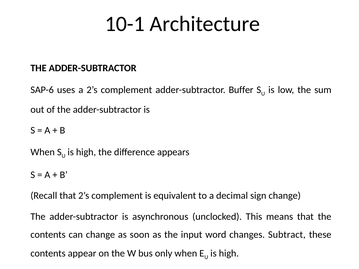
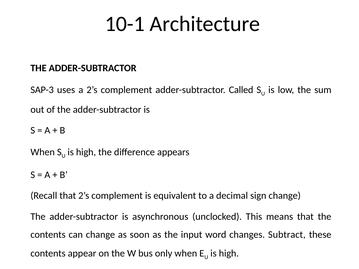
SAP-6: SAP-6 -> SAP-3
Buffer: Buffer -> Called
